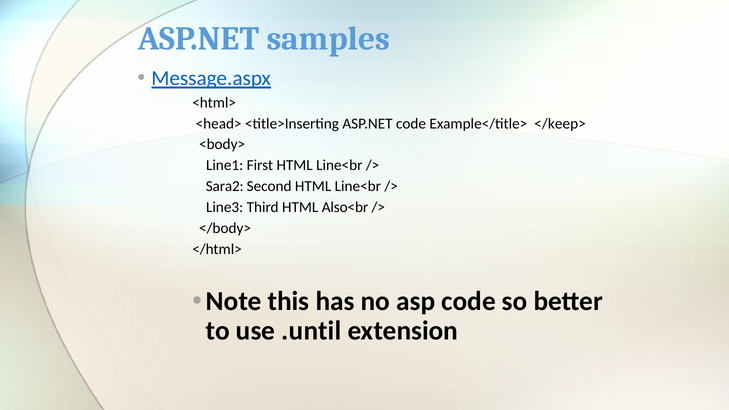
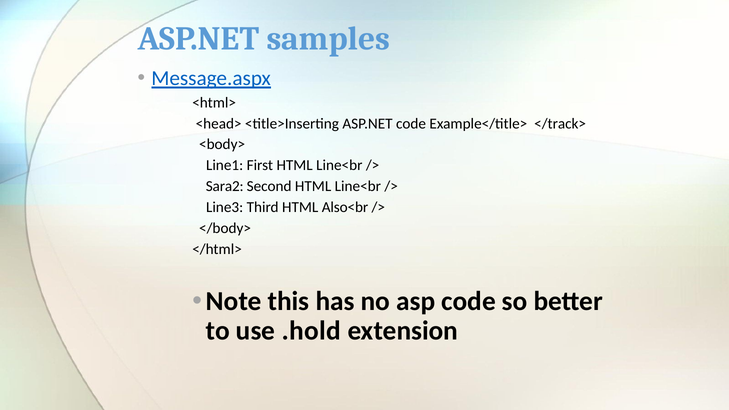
</keep>: </keep> -> </track>
.until: .until -> .hold
